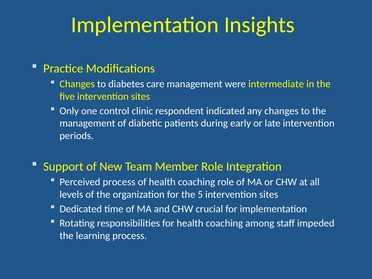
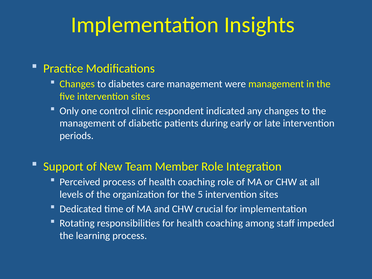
were intermediate: intermediate -> management
